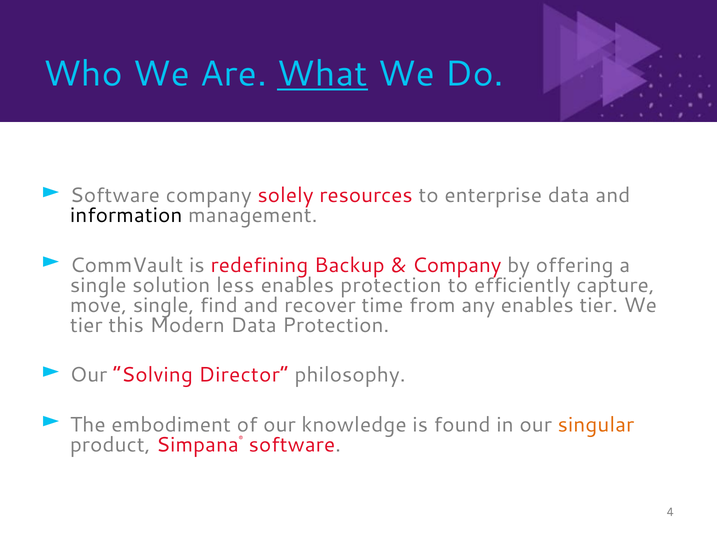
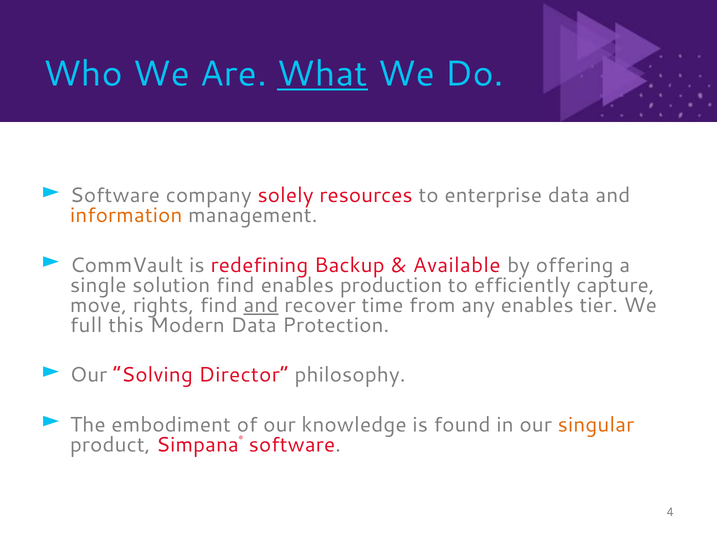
information colour: black -> orange
Company at (457, 265): Company -> Available
solution less: less -> find
enables protection: protection -> production
move single: single -> rights
and at (261, 305) underline: none -> present
tier at (86, 325): tier -> full
